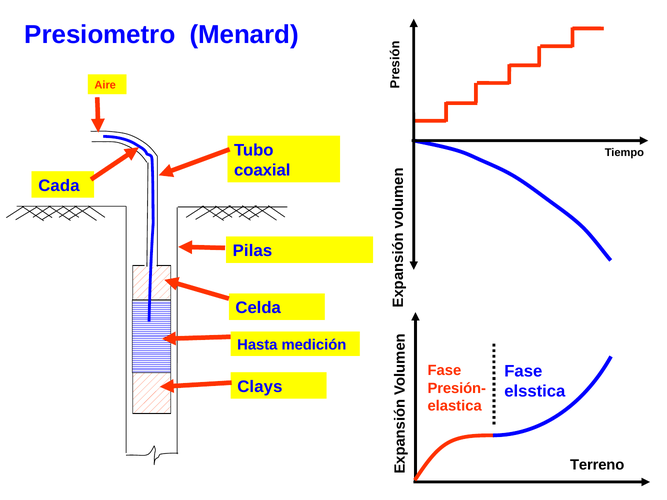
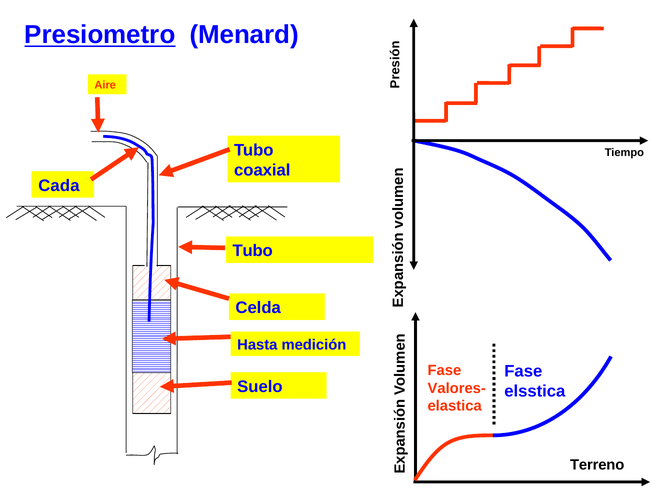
Presiometro underline: none -> present
Pilas at (252, 251): Pilas -> Tubo
Clays: Clays -> Suelo
Presión-: Presión- -> Valores-
